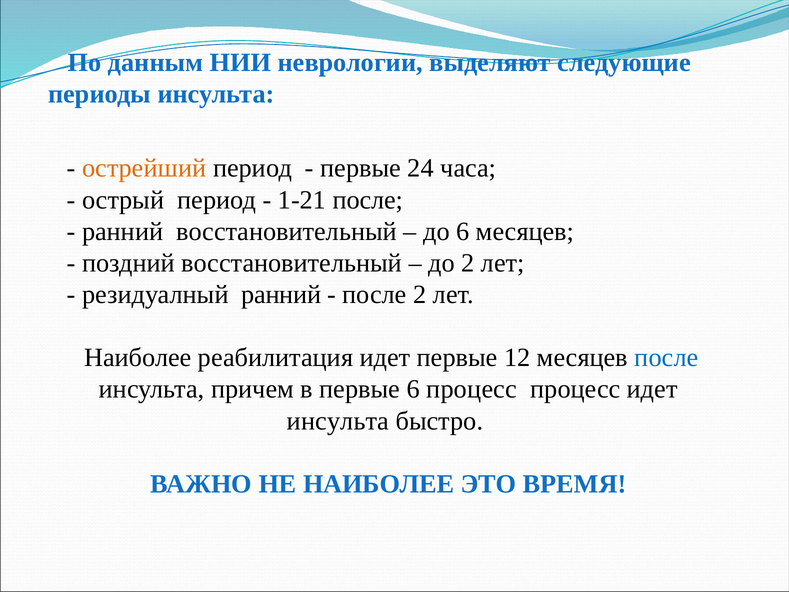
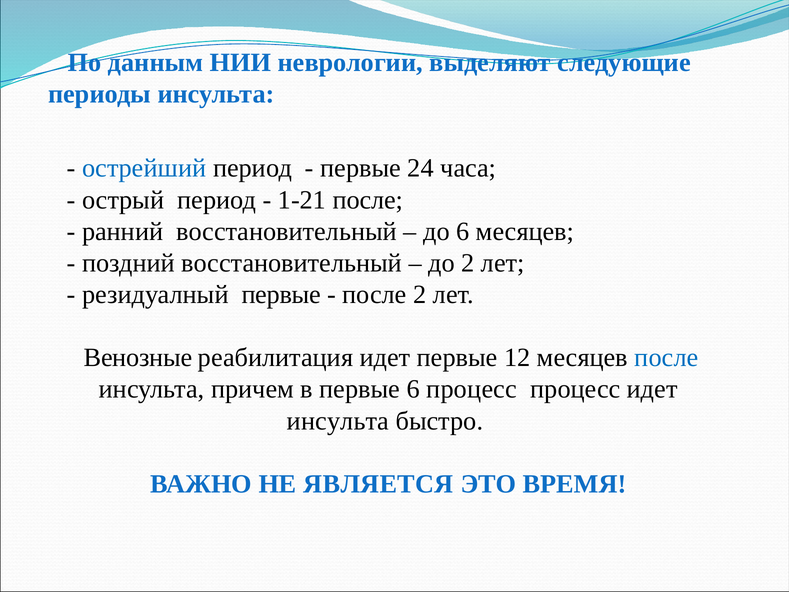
острейший colour: orange -> blue
резидуалный ранний: ранний -> первые
Наиболее at (138, 358): Наиболее -> Венозные
НЕ НАИБОЛЕЕ: НАИБОЛЕЕ -> ЯВЛЯЕТСЯ
